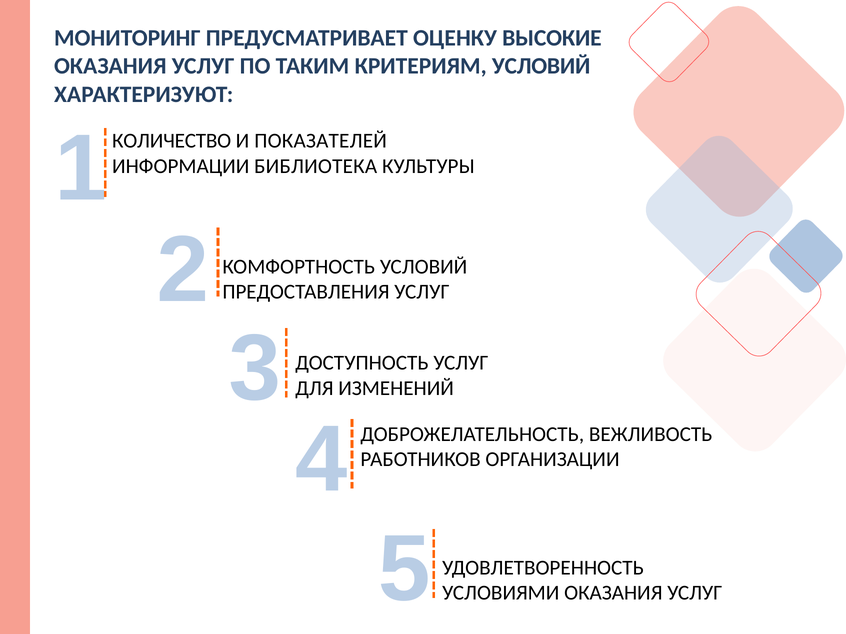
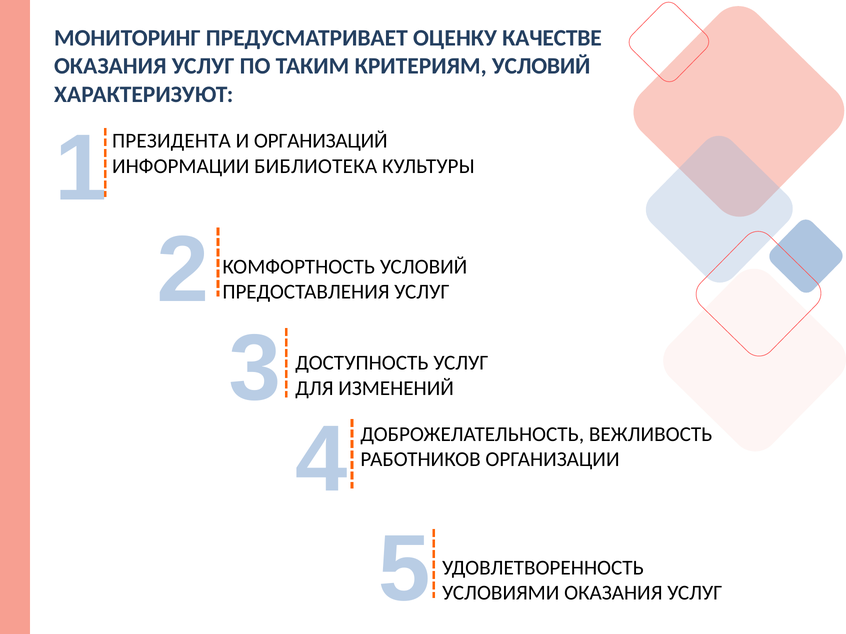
ВЫСОКИЕ: ВЫСОКИЕ -> КАЧЕСТВЕ
КОЛИЧЕСТВО: КОЛИЧЕСТВО -> ПРЕЗИДЕНТА
ПОКАЗАТЕЛЕЙ: ПОКАЗАТЕЛЕЙ -> ОРГАНИЗАЦИЙ
